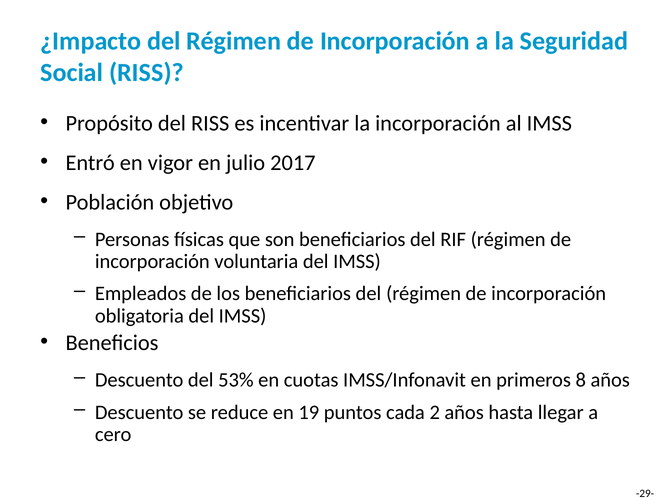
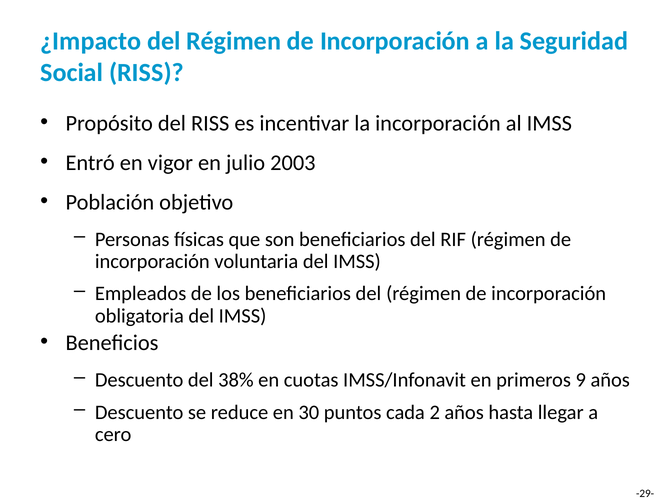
2017: 2017 -> 2003
53%: 53% -> 38%
8: 8 -> 9
19: 19 -> 30
